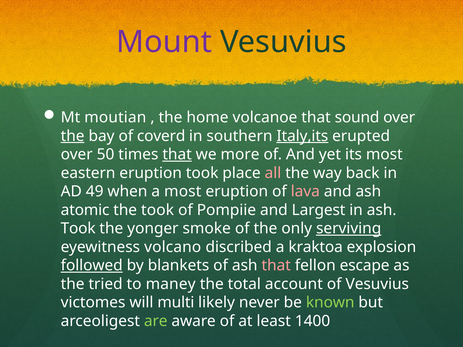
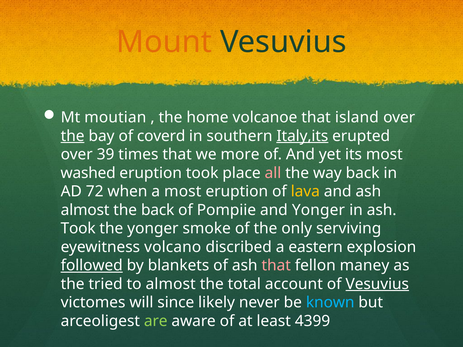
Mount colour: purple -> orange
sound: sound -> island
50: 50 -> 39
that at (177, 155) underline: present -> none
eastern: eastern -> washed
49: 49 -> 72
lava colour: pink -> yellow
atomic at (85, 210): atomic -> almost
the took: took -> back
and Largest: Largest -> Yonger
serviving underline: present -> none
kraktoa: kraktoa -> eastern
escape: escape -> maney
to maney: maney -> almost
Vesuvius at (377, 284) underline: none -> present
multi: multi -> since
known colour: light green -> light blue
1400: 1400 -> 4399
